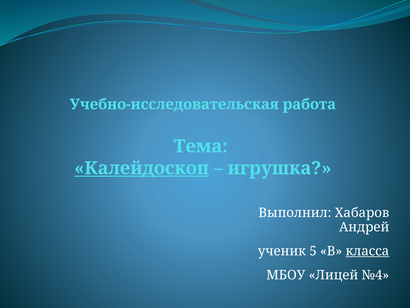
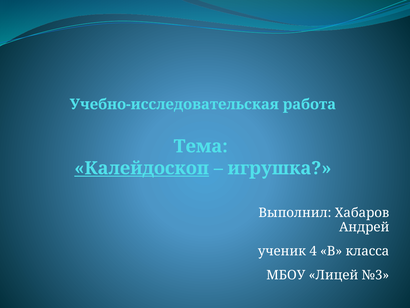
5: 5 -> 4
класса underline: present -> none
№4: №4 -> №3
